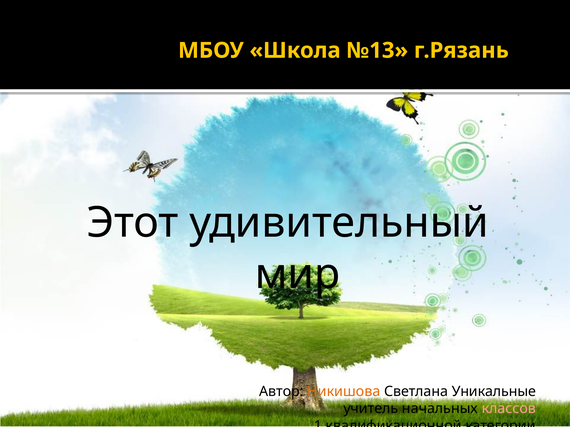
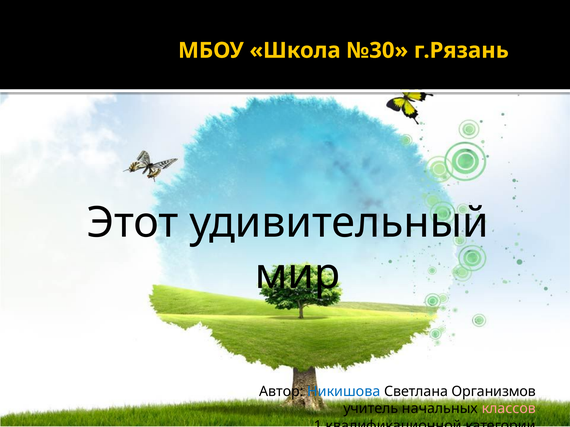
№13: №13 -> №30
Никишова colour: orange -> blue
Уникальные: Уникальные -> Организмов
